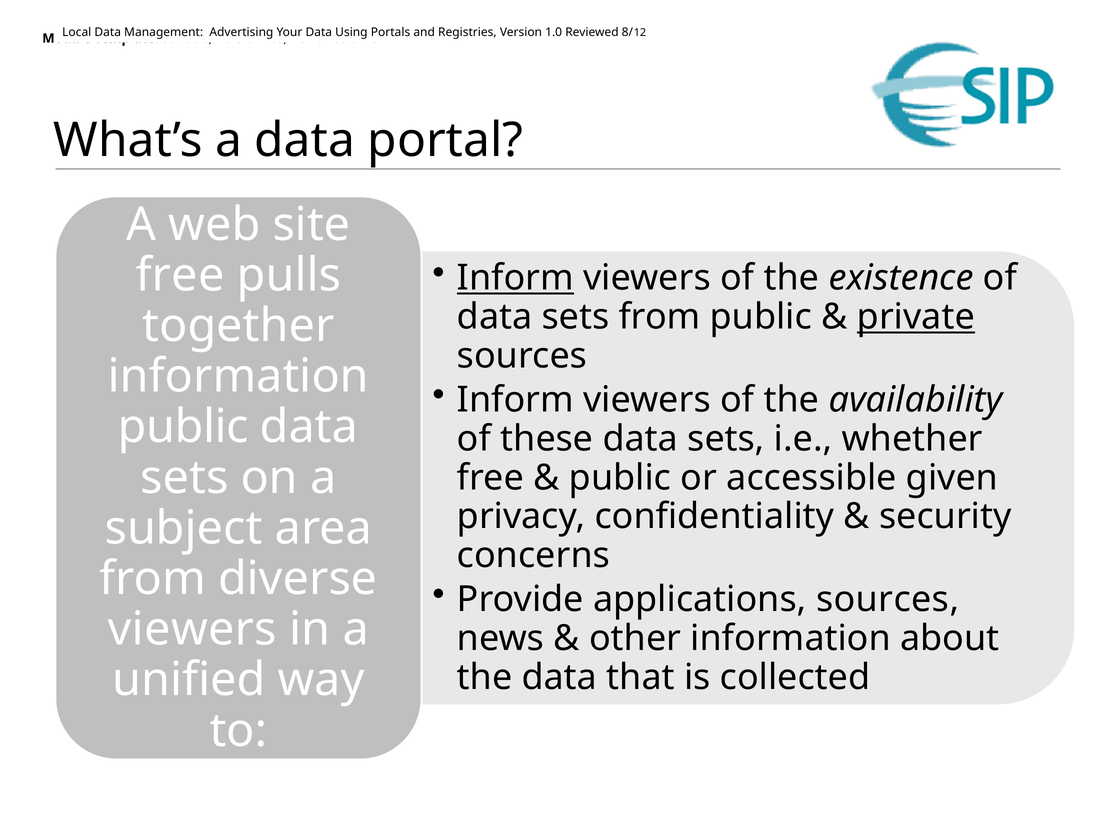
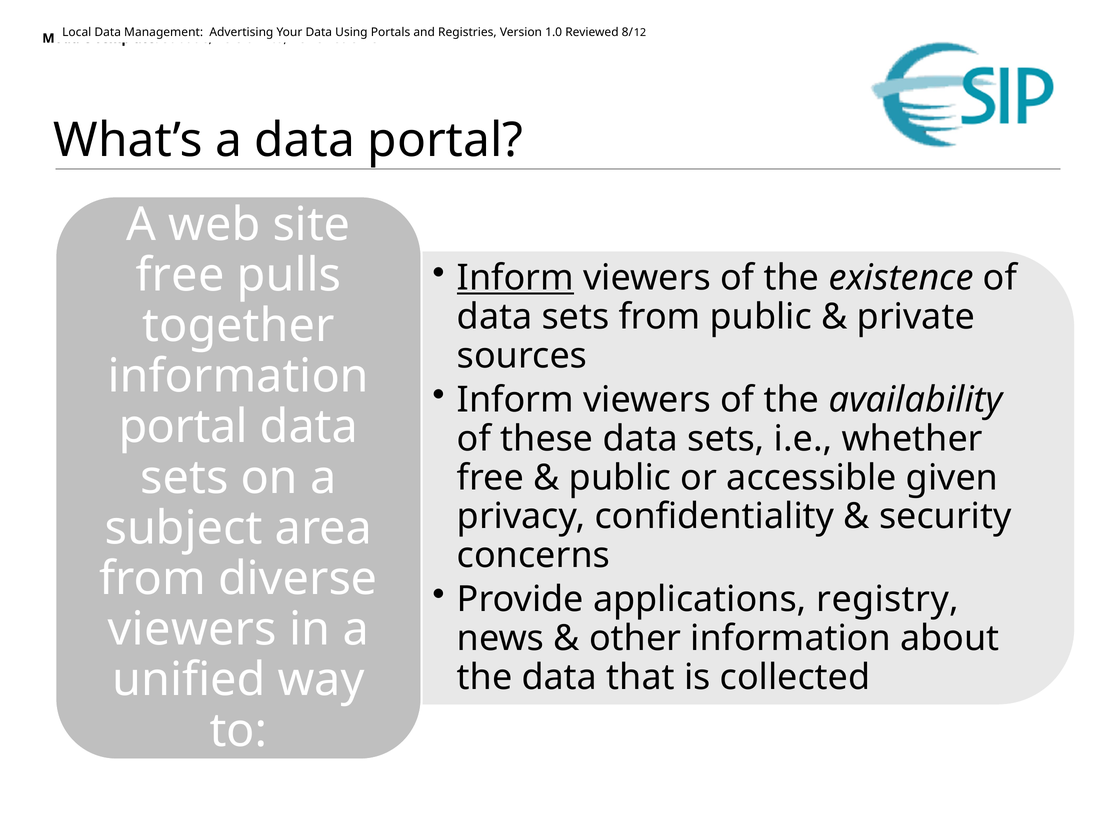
private underline: present -> none
public at (183, 427): public -> portal
applications sources: sources -> registry
